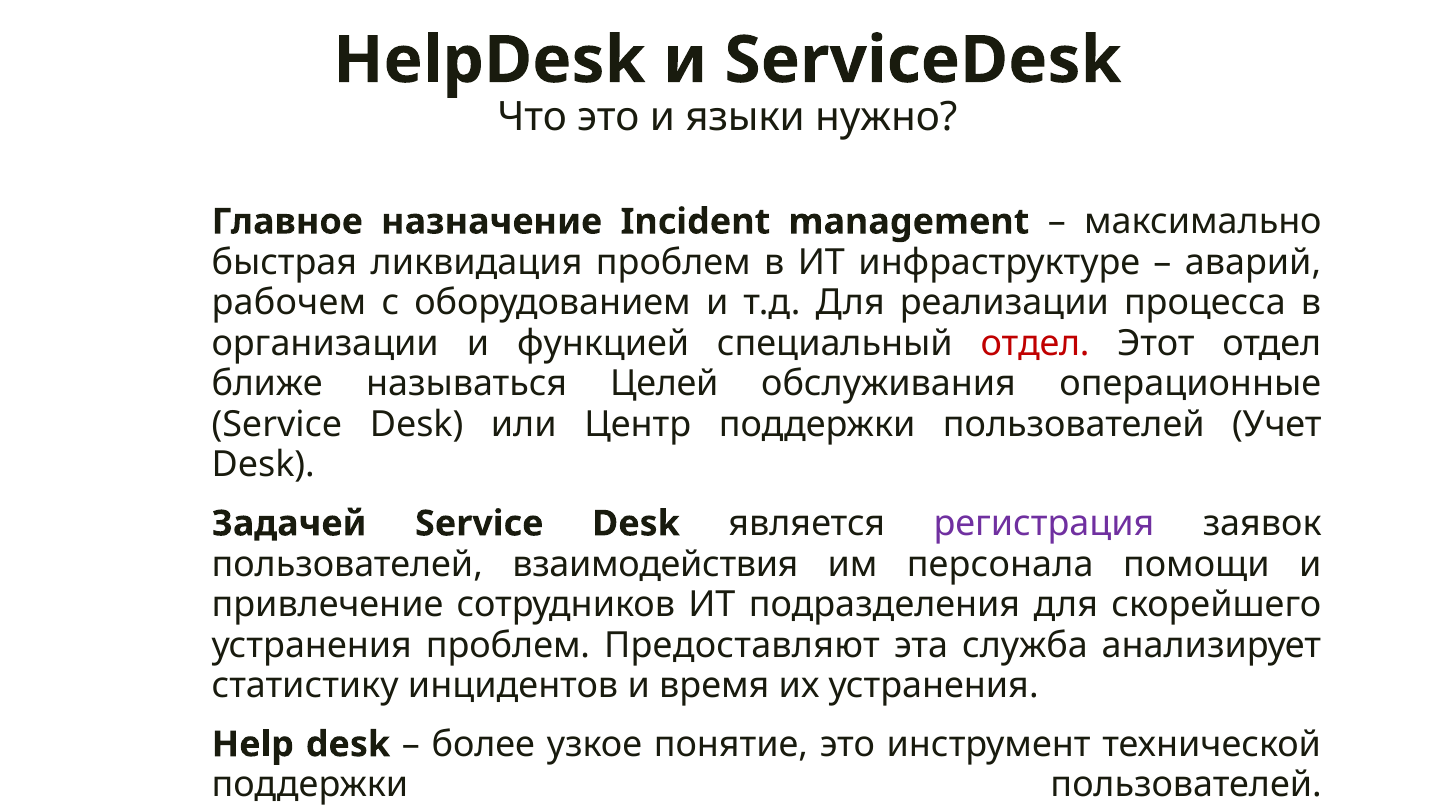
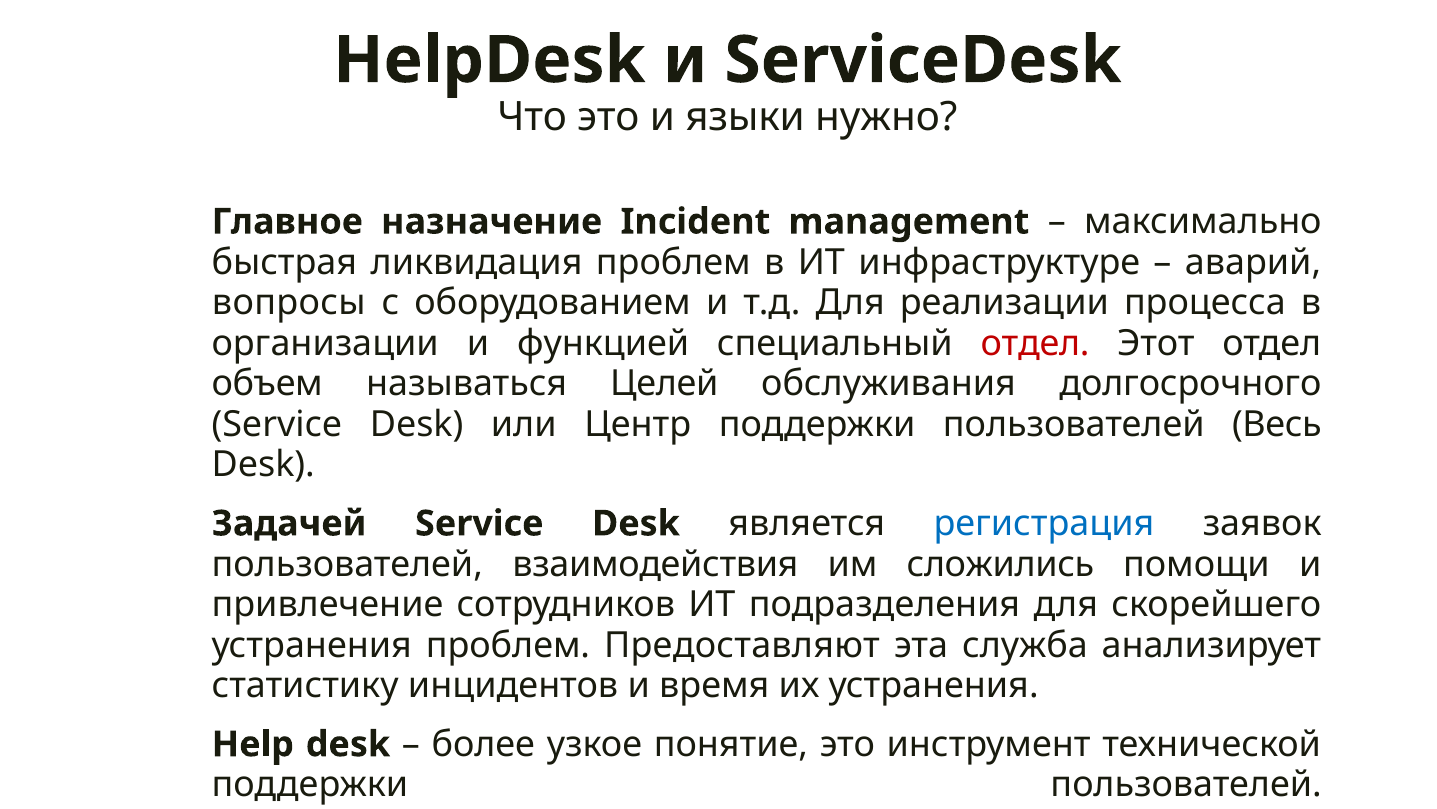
рабочем: рабочем -> вопросы
ближе: ближе -> объем
операционные: операционные -> долгосрочного
Учет: Учет -> Весь
регистрация colour: purple -> blue
персонала: персонала -> сложились
